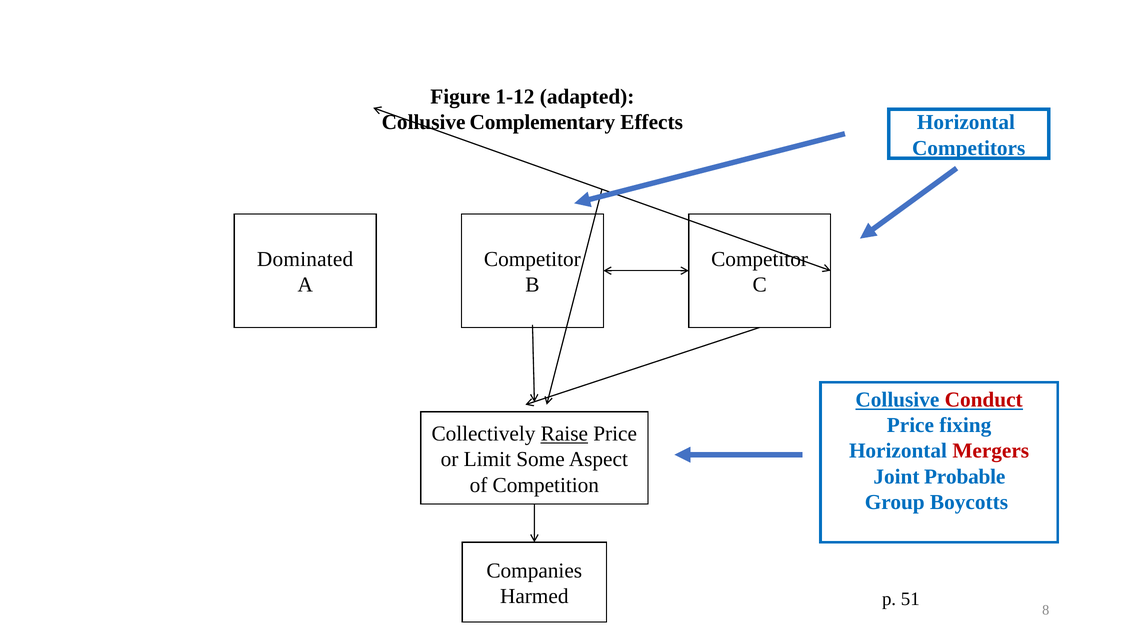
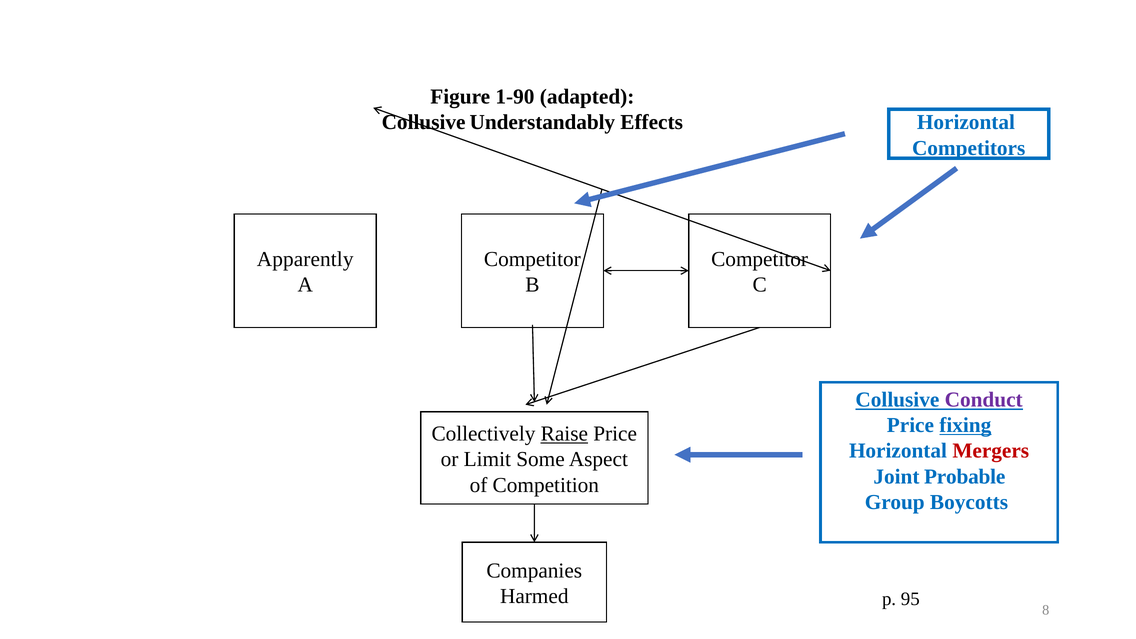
1-12: 1-12 -> 1-90
Complementary: Complementary -> Understandably
Dominated: Dominated -> Apparently
Conduct colour: red -> purple
fixing underline: none -> present
51: 51 -> 95
